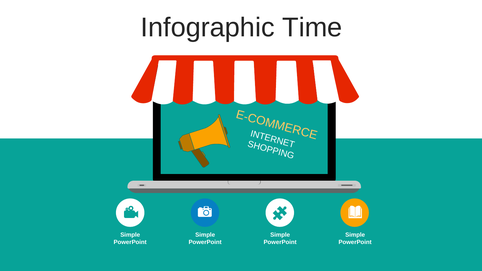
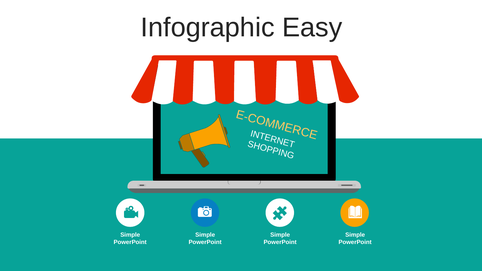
Time: Time -> Easy
